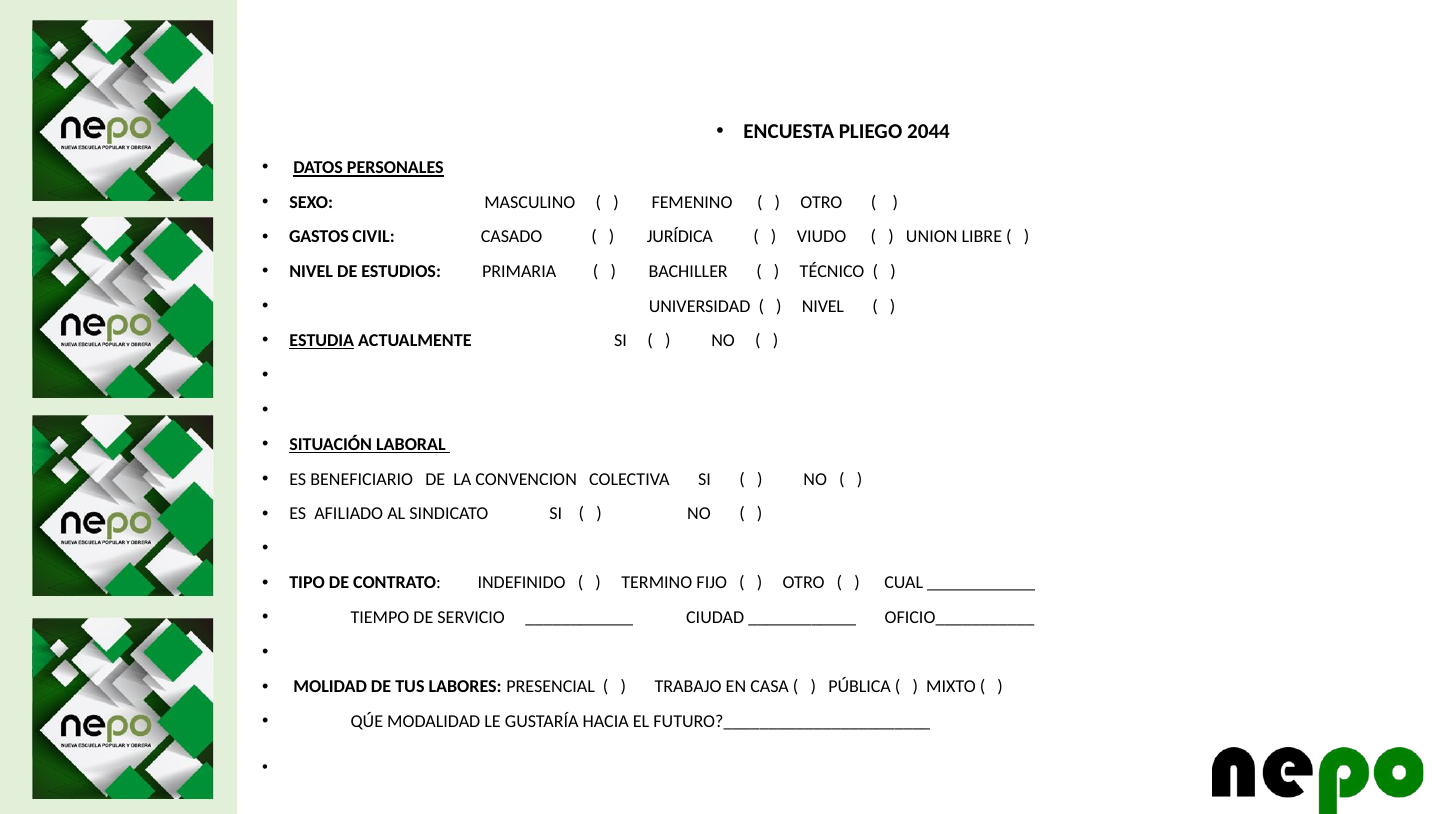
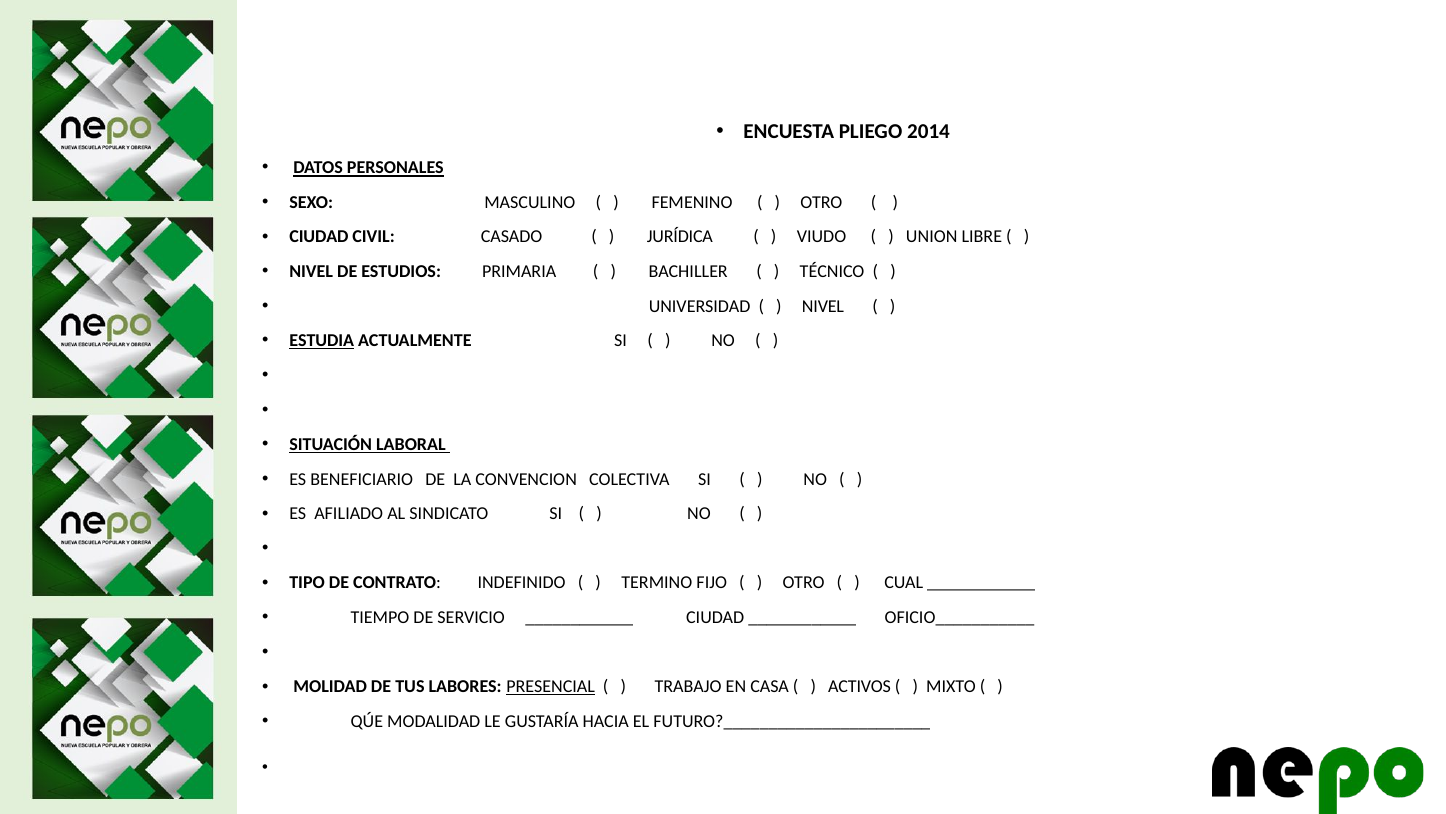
2044: 2044 -> 2014
GASTOS at (319, 237): GASTOS -> CIUDAD
PRESENCIAL underline: none -> present
PÚBLICA: PÚBLICA -> ACTIVOS
